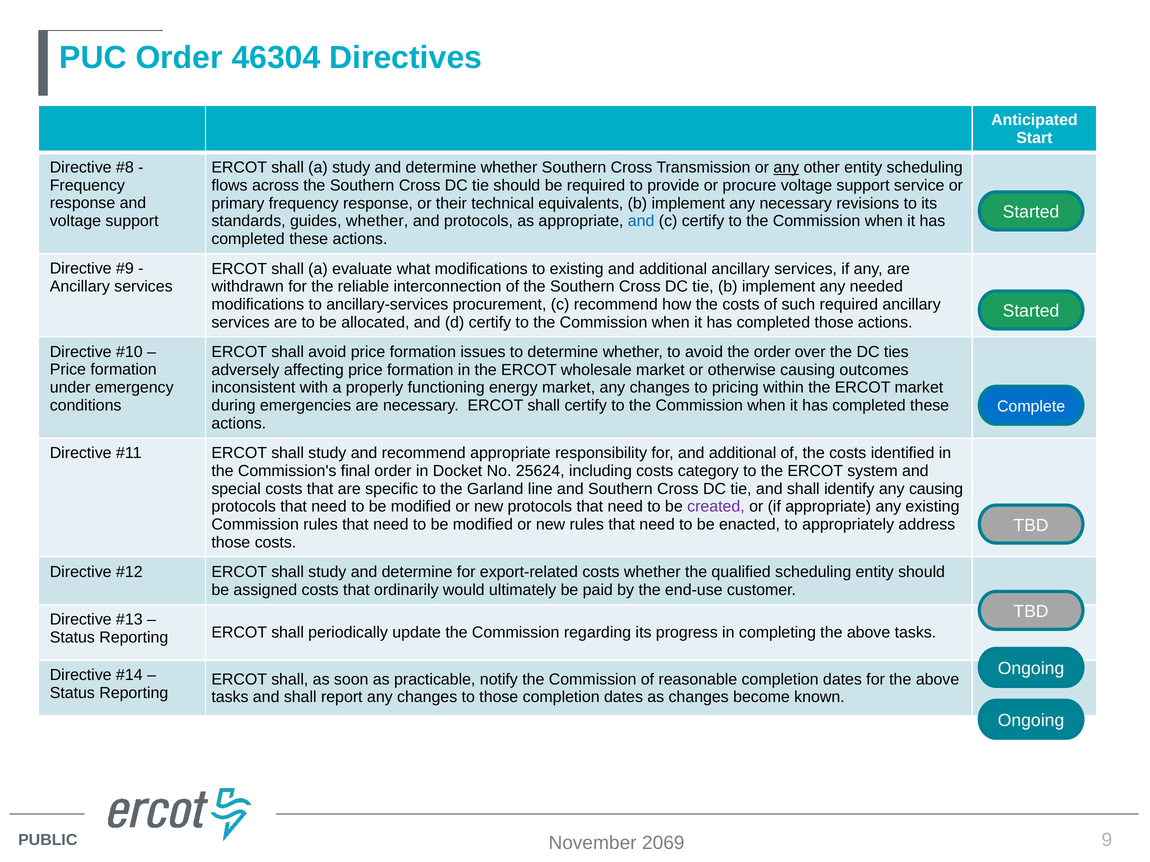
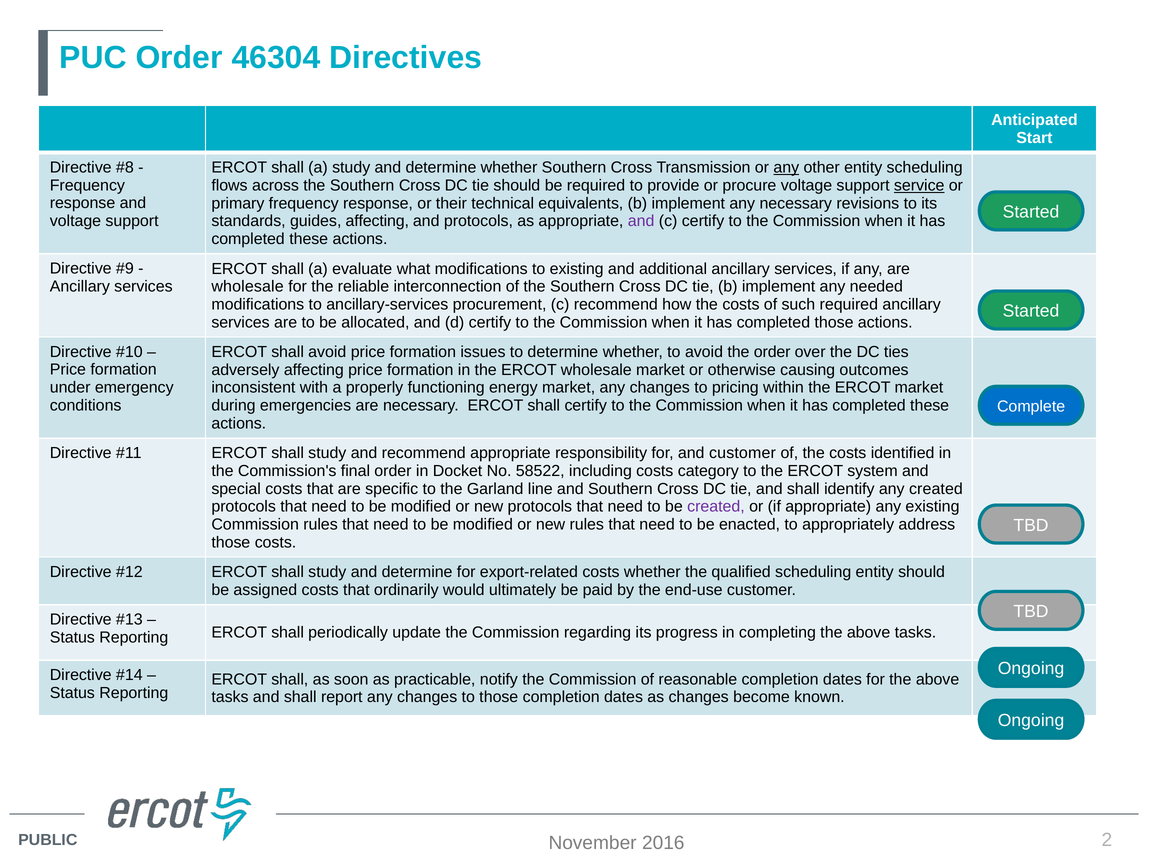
service underline: none -> present
guides whether: whether -> affecting
and at (641, 221) colour: blue -> purple
withdrawn at (248, 287): withdrawn -> wholesale
for and additional: additional -> customer
25624: 25624 -> 58522
any causing: causing -> created
9: 9 -> 2
2069: 2069 -> 2016
